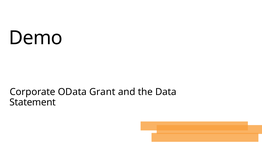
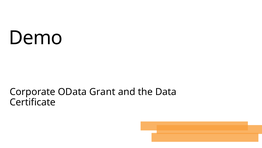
Statement: Statement -> Certificate
